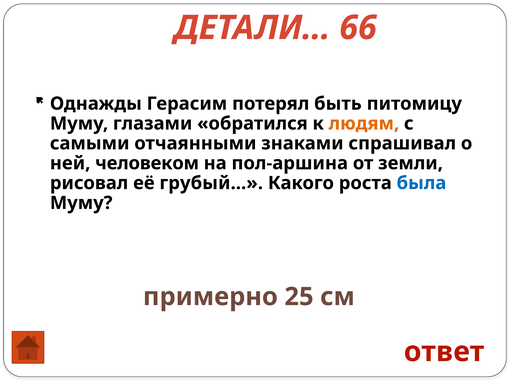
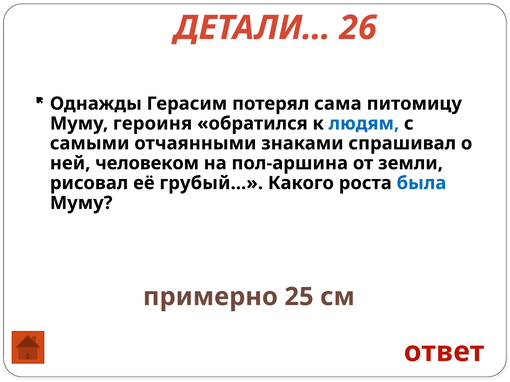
66: 66 -> 26
быть: быть -> сама
глазами: глазами -> героиня
людям colour: orange -> blue
